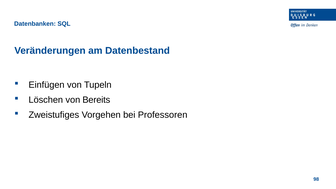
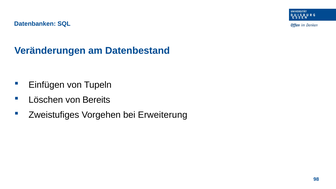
Professoren: Professoren -> Erweiterung
